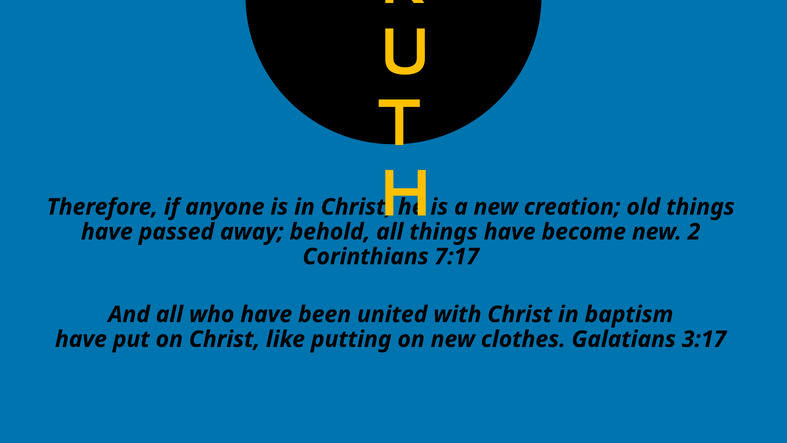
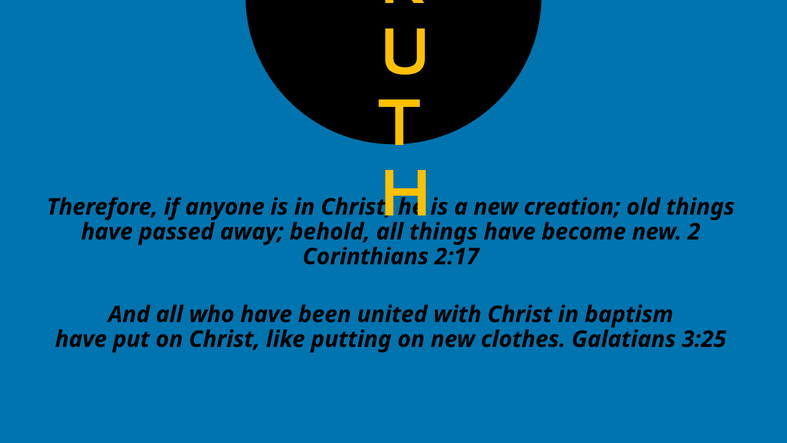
7:17: 7:17 -> 2:17
3:17: 3:17 -> 3:25
